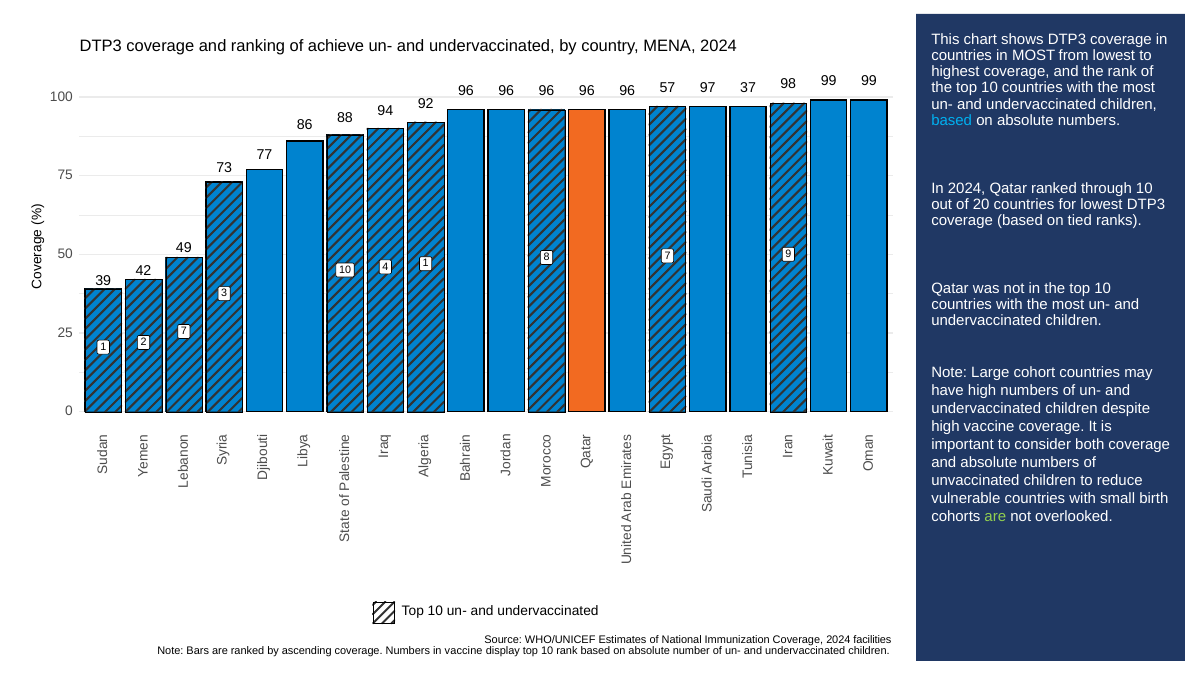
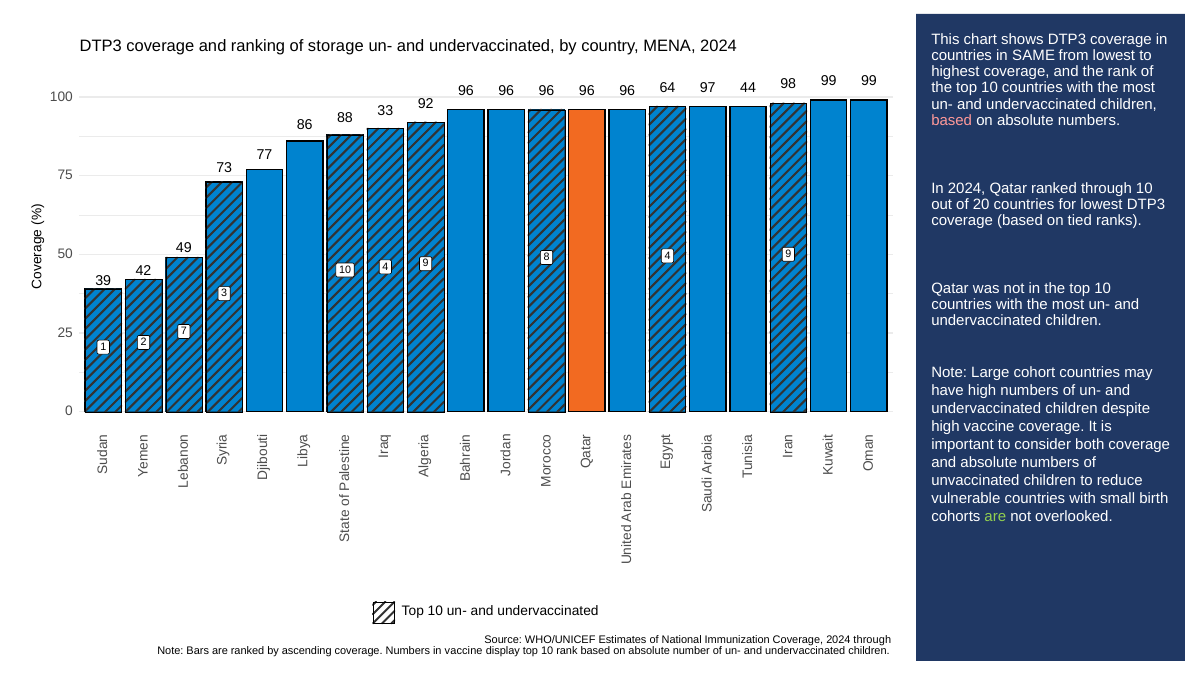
achieve: achieve -> storage
in MOST: MOST -> SAME
57: 57 -> 64
37: 37 -> 44
based at (952, 120) colour: light blue -> pink
94: 94 -> 33
8 7: 7 -> 4
10 4 1: 1 -> 9
2024 facilities: facilities -> through
